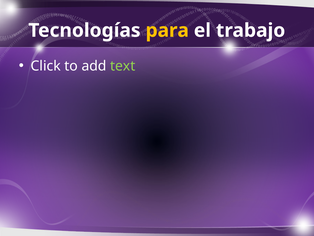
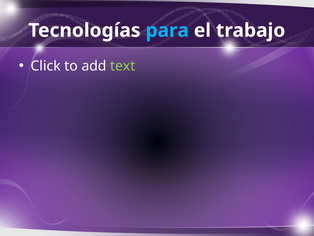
para colour: yellow -> light blue
